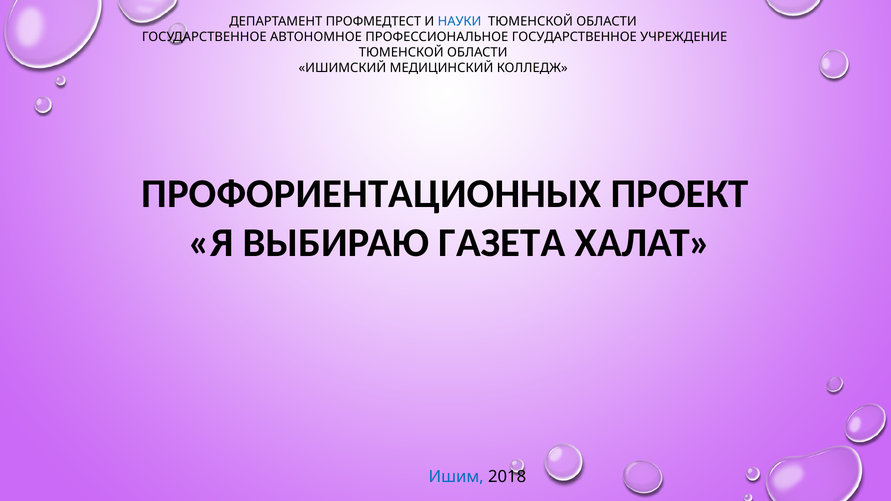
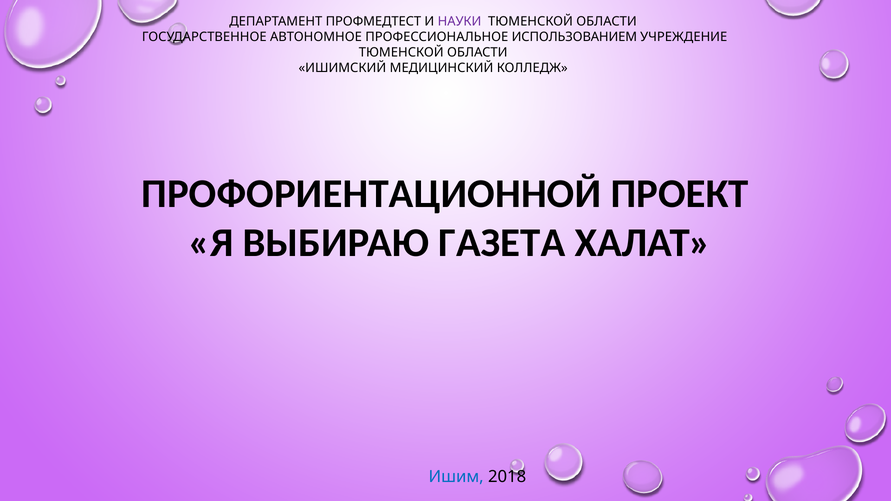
НАУКИ colour: blue -> purple
ПРОФЕССИОНАЛЬНОЕ ГОСУДАРСТВЕННОЕ: ГОСУДАРСТВЕННОЕ -> ИСПОЛЬЗОВАНИЕМ
ПРОФОРИЕНТАЦИОННЫХ: ПРОФОРИЕНТАЦИОННЫХ -> ПРОФОРИЕНТАЦИОННОЙ
